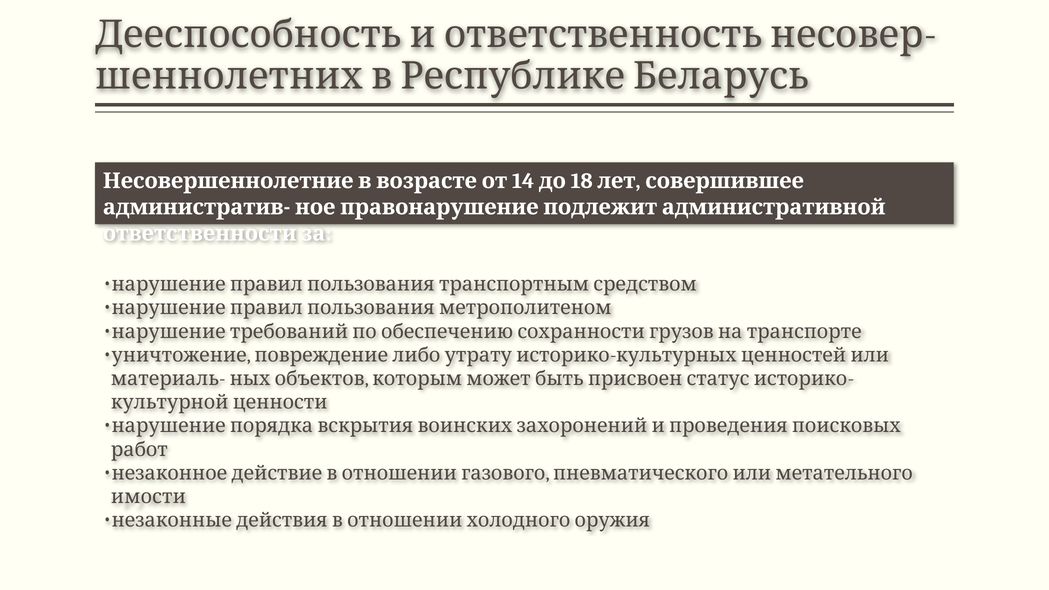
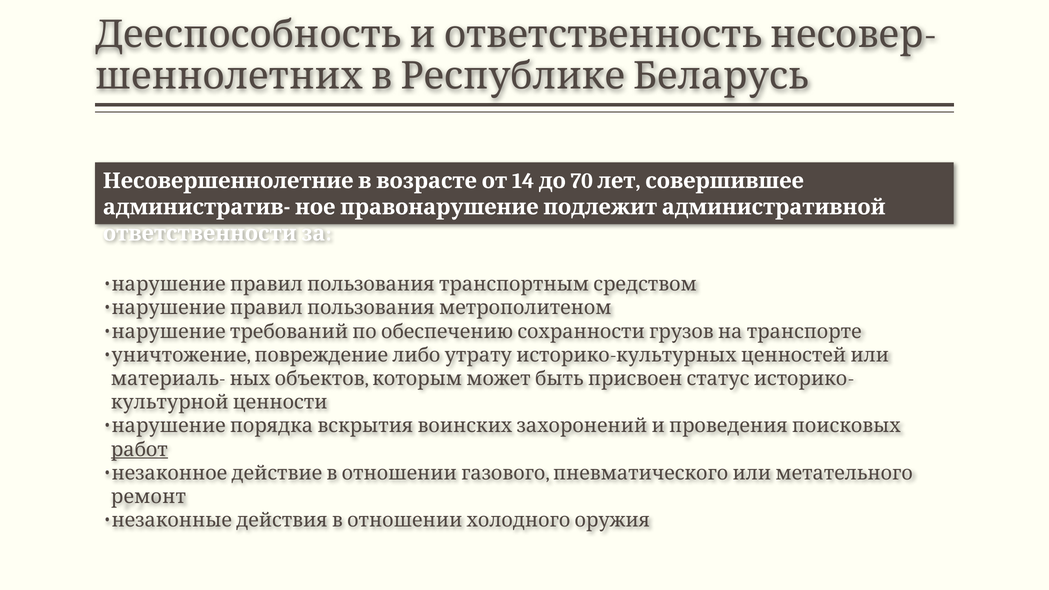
18: 18 -> 70
работ underline: none -> present
имости: имости -> ремонт
